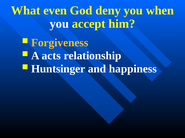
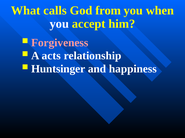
even: even -> calls
deny: deny -> from
Forgiveness colour: yellow -> pink
